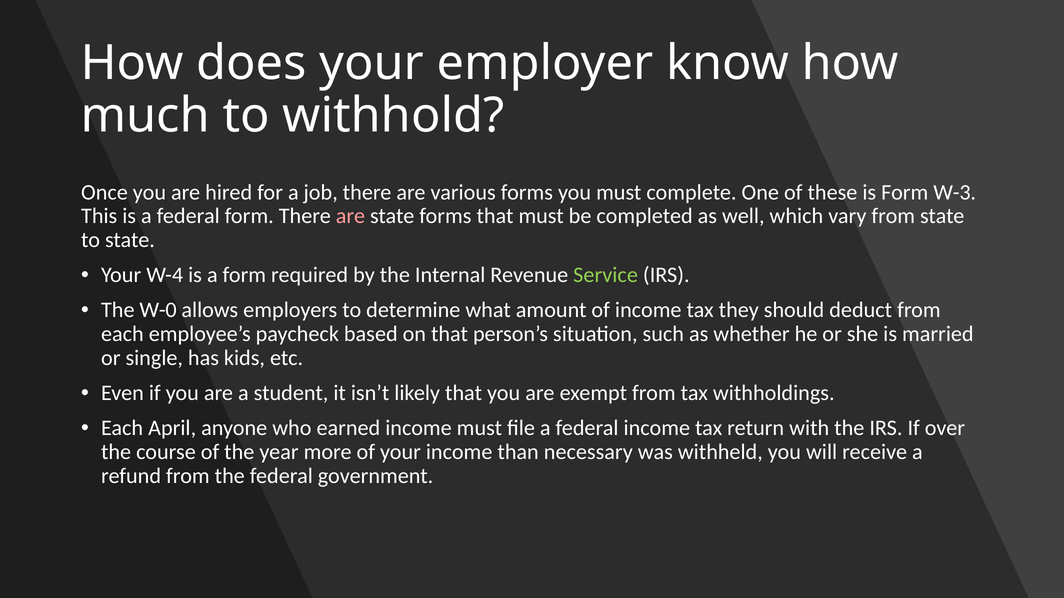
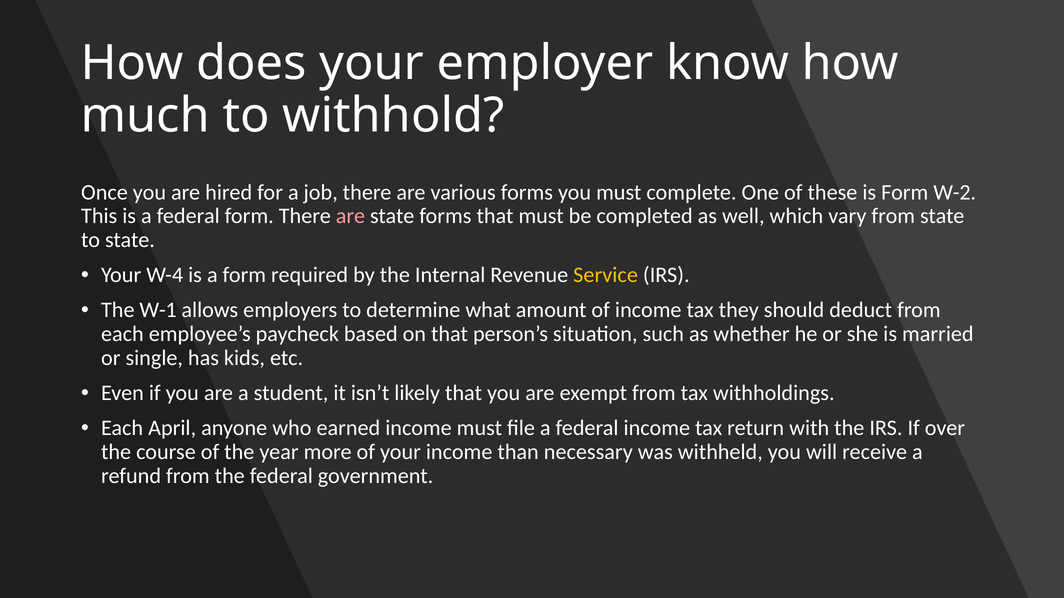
W-3: W-3 -> W-2
Service colour: light green -> yellow
W-0: W-0 -> W-1
